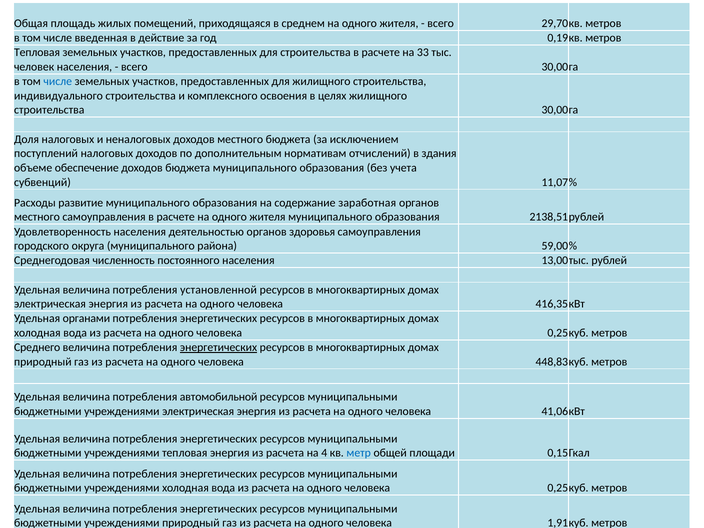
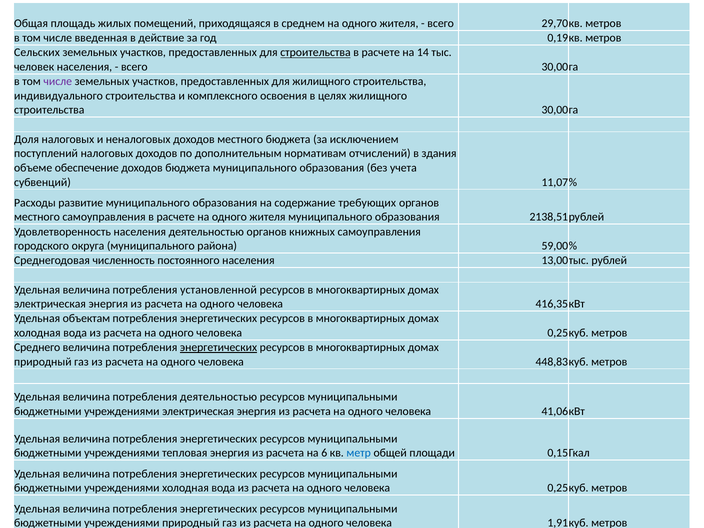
Тепловая at (37, 53): Тепловая -> Сельских
строительства at (315, 53) underline: none -> present
33: 33 -> 14
числе at (58, 81) colour: blue -> purple
заработная: заработная -> требующих
здоровья: здоровья -> книжных
органами: органами -> объектам
потребления автомобильной: автомобильной -> деятельностью
4: 4 -> 6
